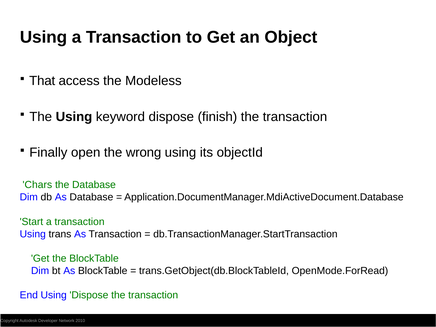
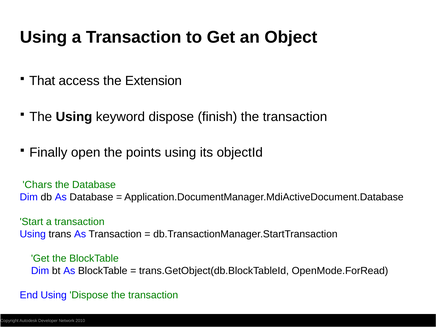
Modeless: Modeless -> Extension
wrong: wrong -> points
